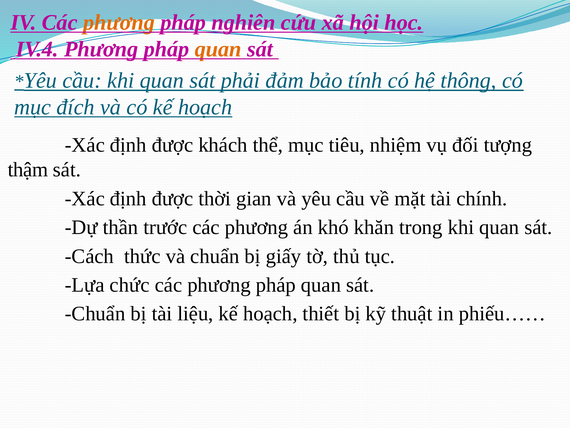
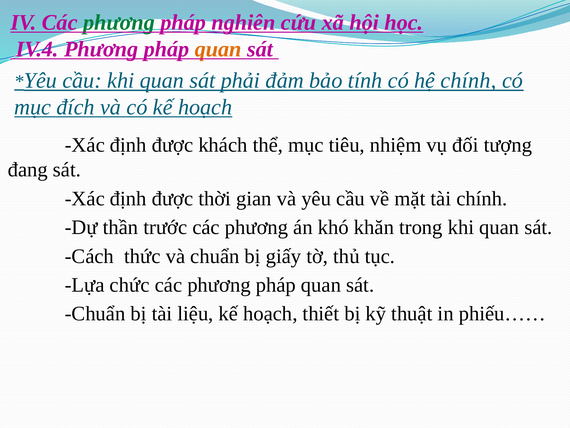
phương at (119, 22) colour: orange -> green
hệ thông: thông -> chính
thậm: thậm -> đang
